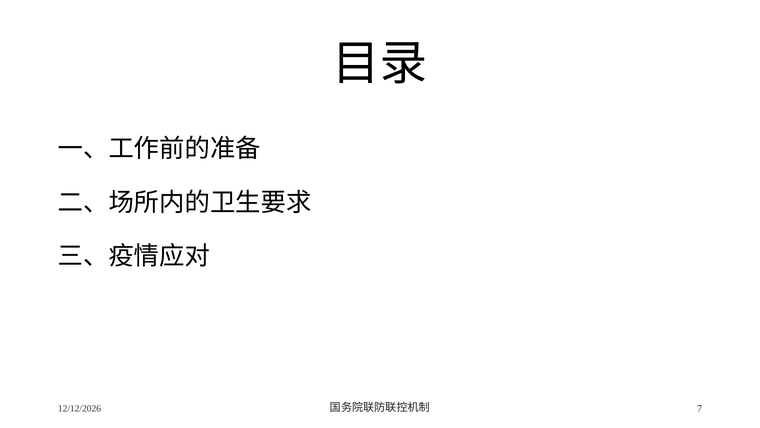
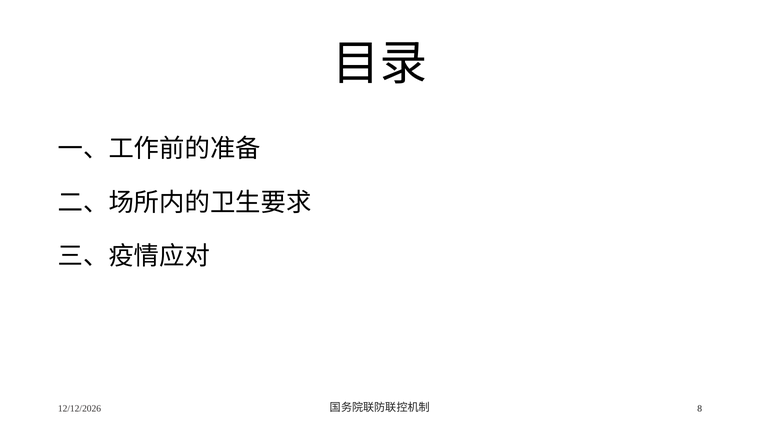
7: 7 -> 8
